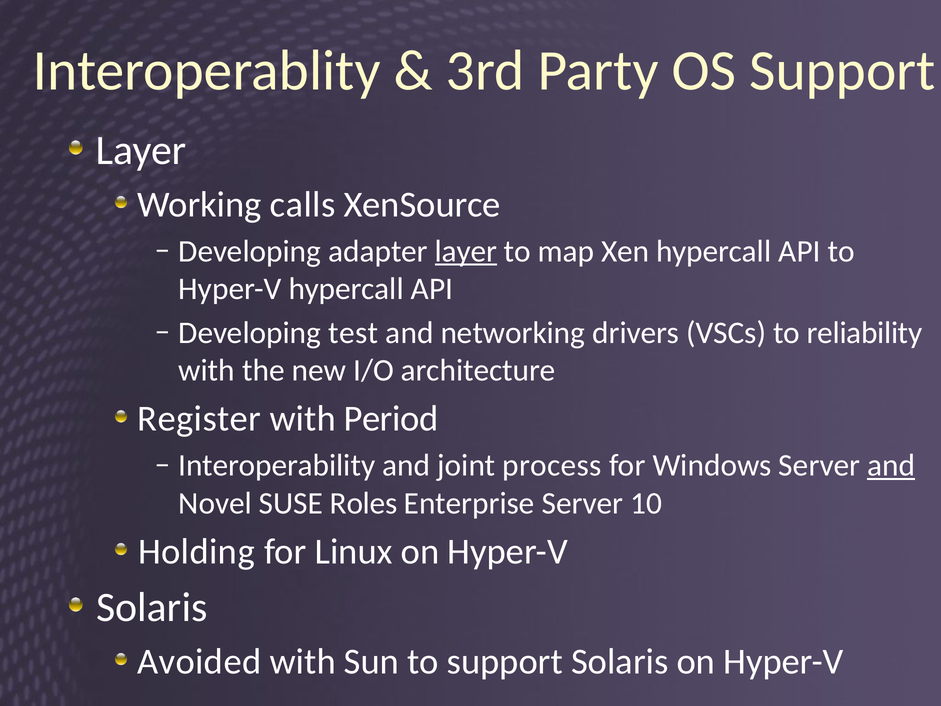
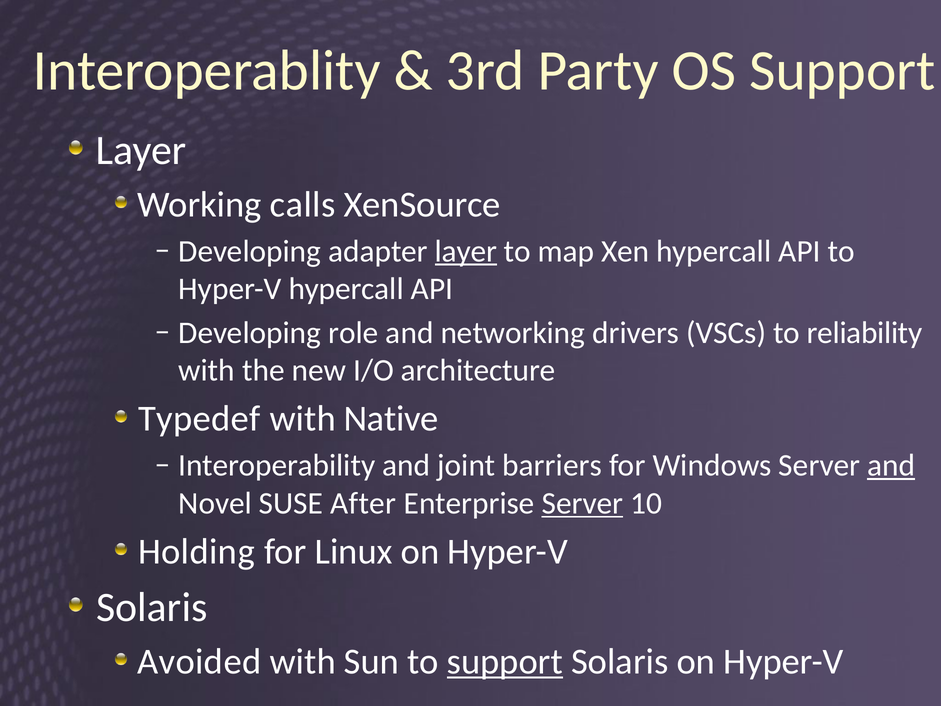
test: test -> role
Register: Register -> Typedef
Period: Period -> Native
process: process -> barriers
Roles: Roles -> After
Server at (582, 503) underline: none -> present
support at (505, 661) underline: none -> present
